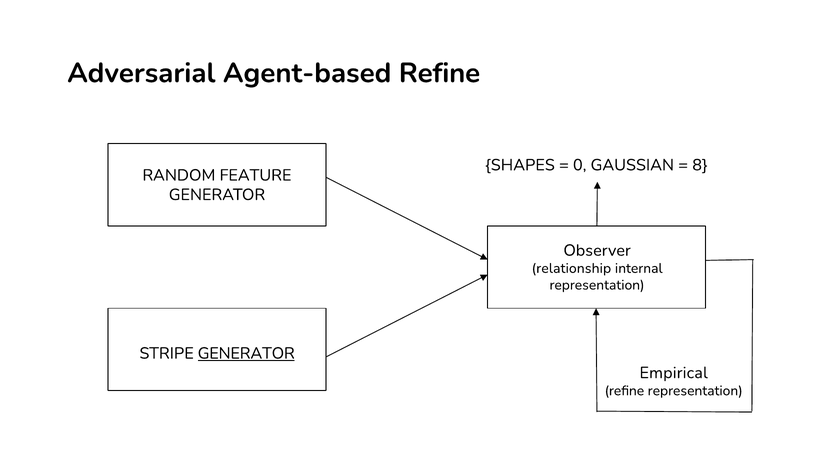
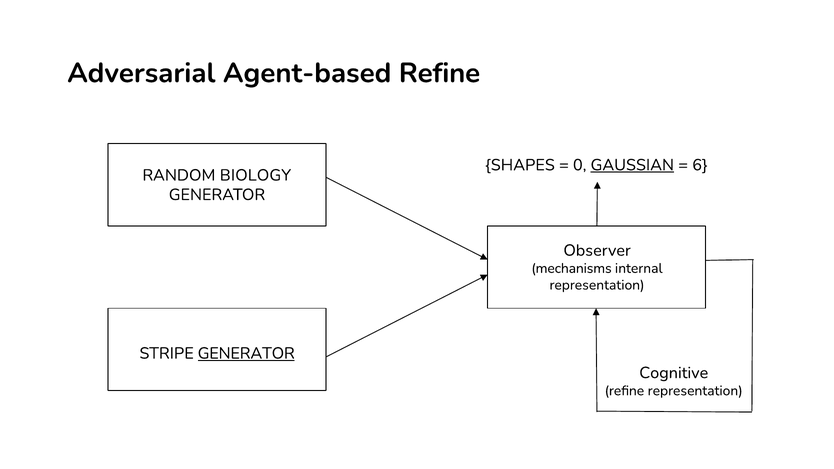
GAUSSIAN underline: none -> present
8: 8 -> 6
FEATURE: FEATURE -> BIOLOGY
relationship: relationship -> mechanisms
Empirical: Empirical -> Cognitive
